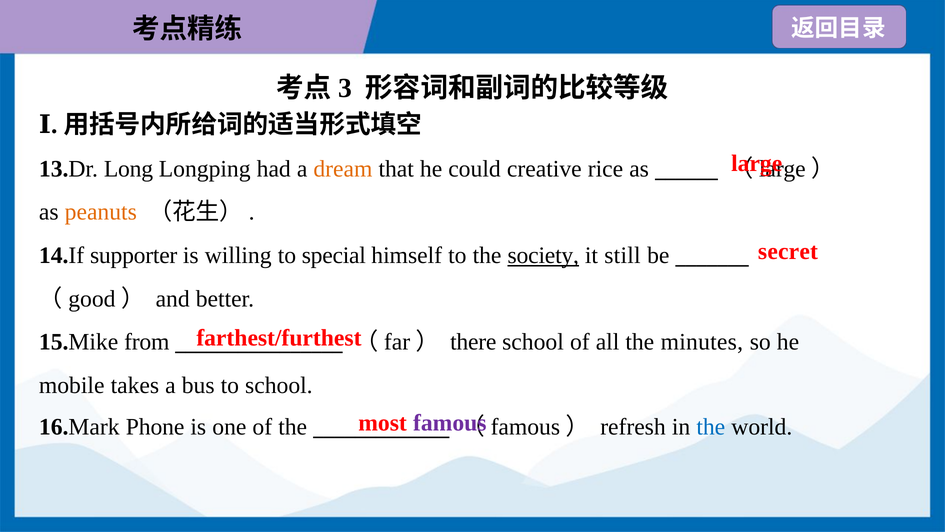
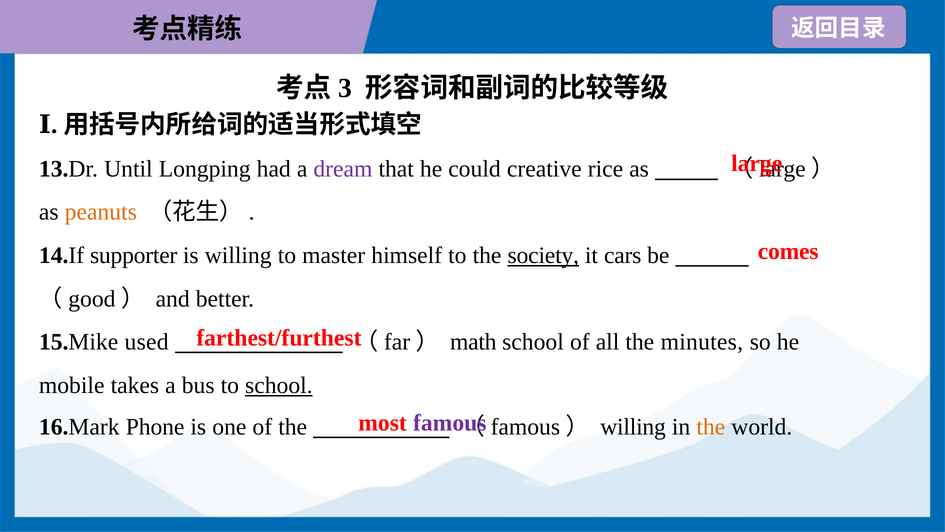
Long: Long -> Until
dream colour: orange -> purple
secret: secret -> comes
special: special -> master
still: still -> cars
from: from -> used
there: there -> math
school at (279, 385) underline: none -> present
（famous） refresh: refresh -> willing
the at (711, 426) colour: blue -> orange
